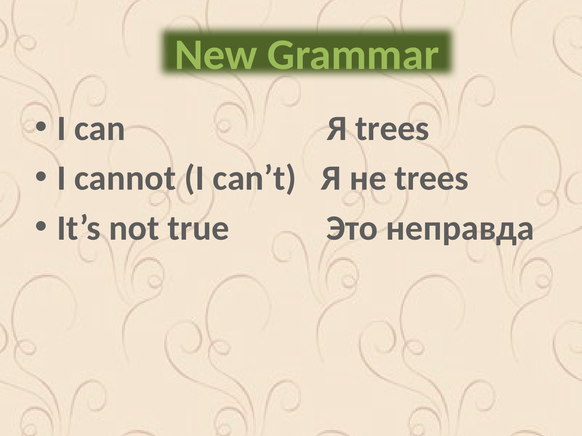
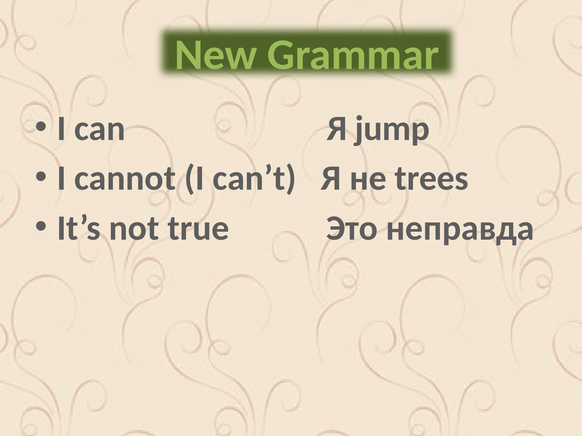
Я trees: trees -> jump
